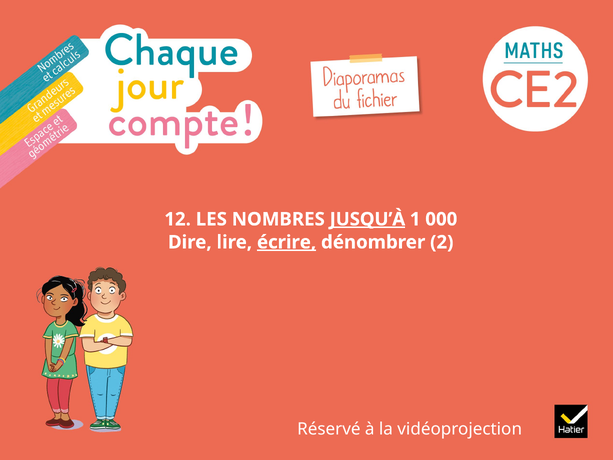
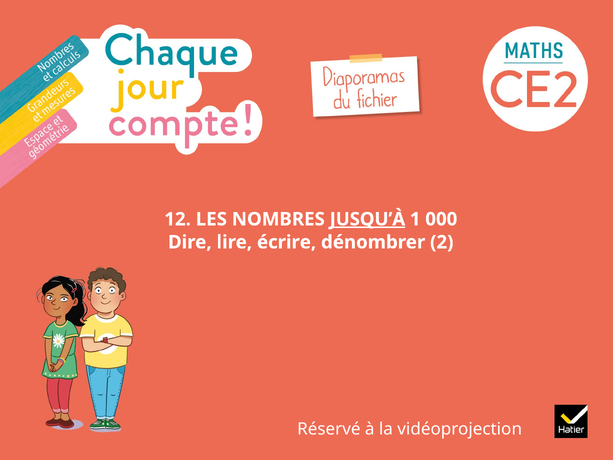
écrire underline: present -> none
